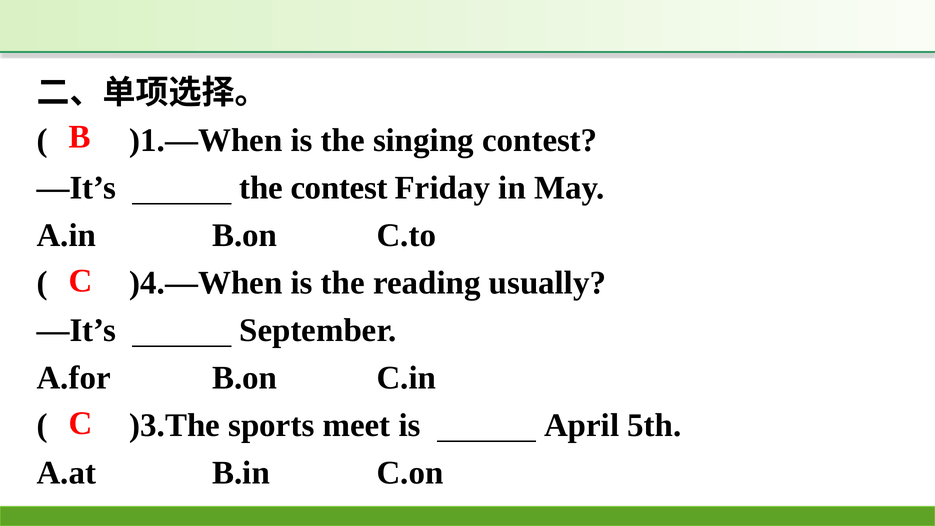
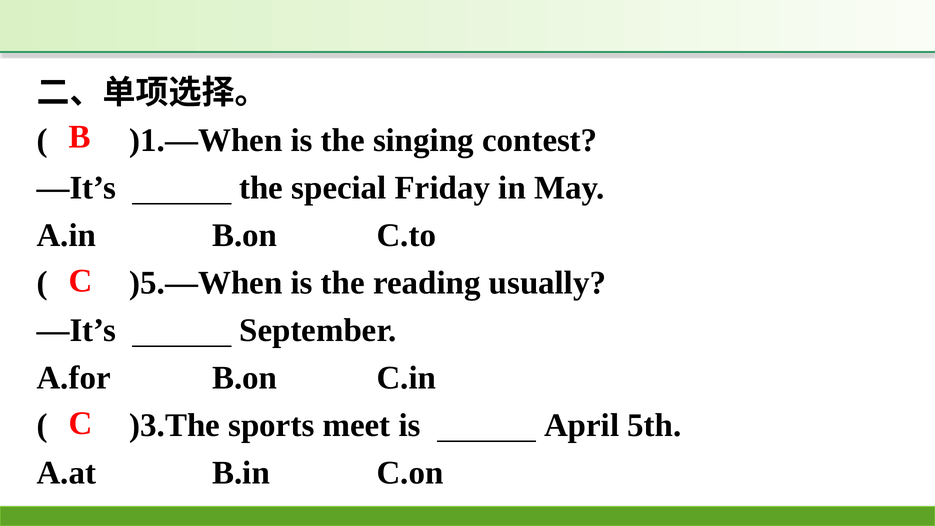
the contest: contest -> special
)4.—When: )4.—When -> )5.—When
